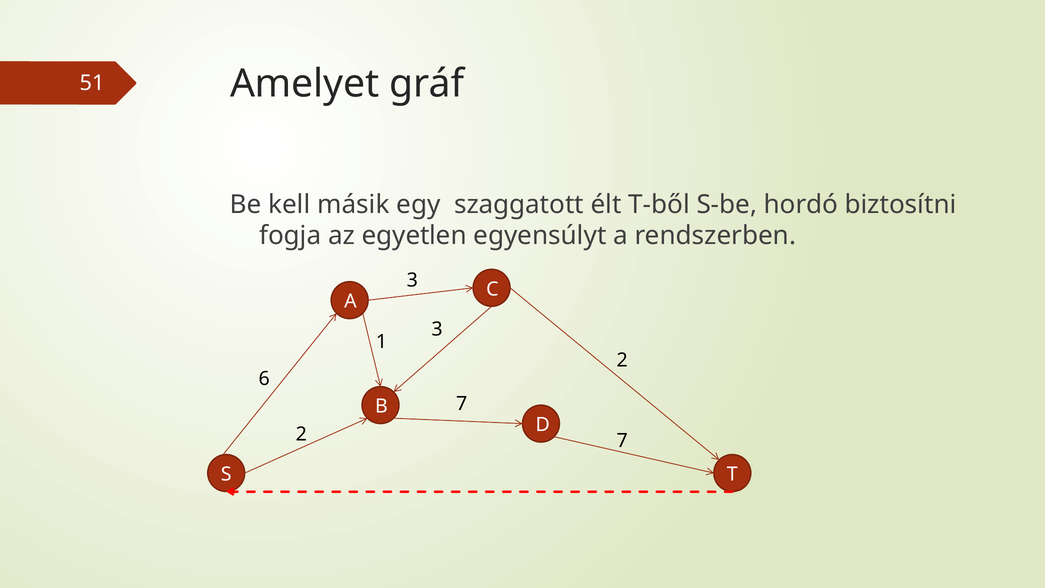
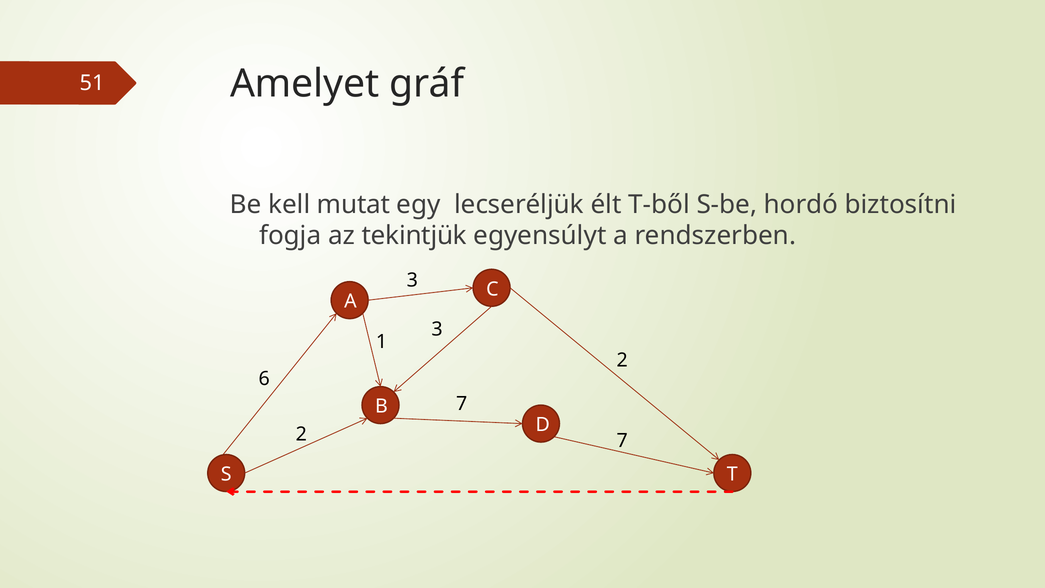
másik: másik -> mutat
szaggatott: szaggatott -> lecseréljük
egyetlen: egyetlen -> tekintjük
